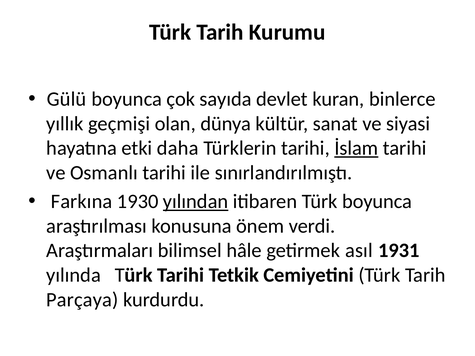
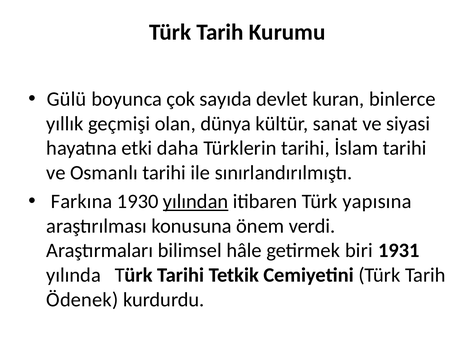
İslam underline: present -> none
Türk boyunca: boyunca -> yapısına
asıl: asıl -> biri
Parçaya: Parçaya -> Ödenek
